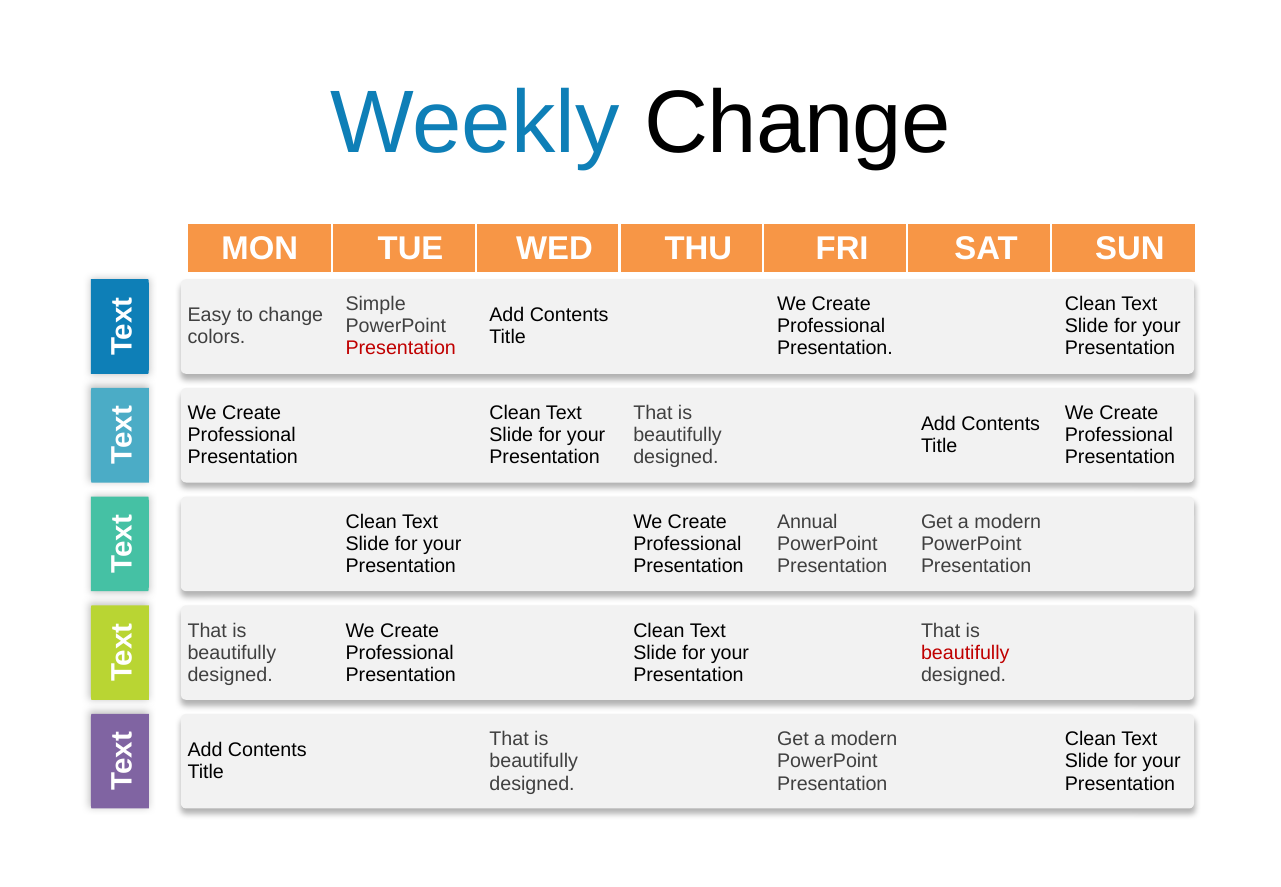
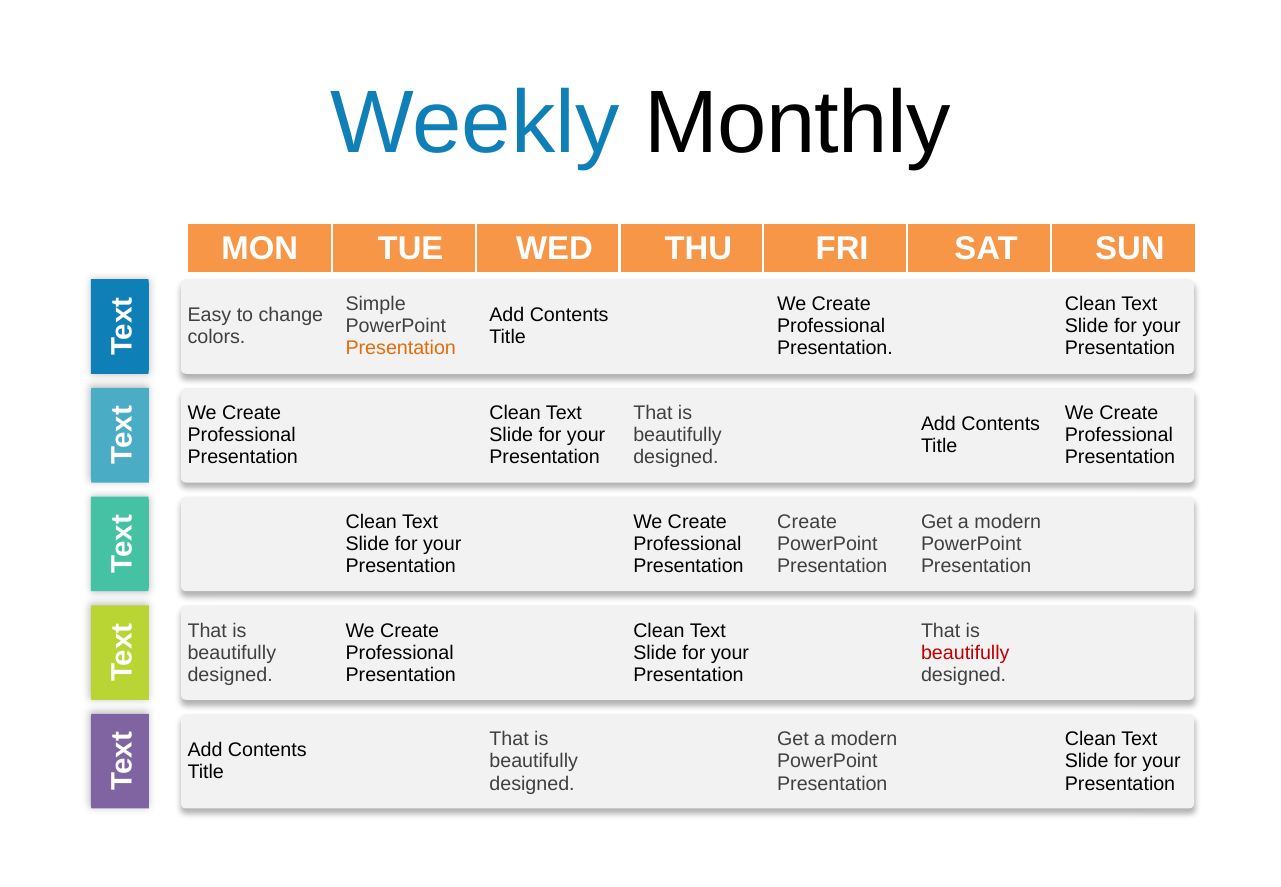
Weekly Change: Change -> Monthly
Presentation at (401, 348) colour: red -> orange
Annual at (807, 522): Annual -> Create
